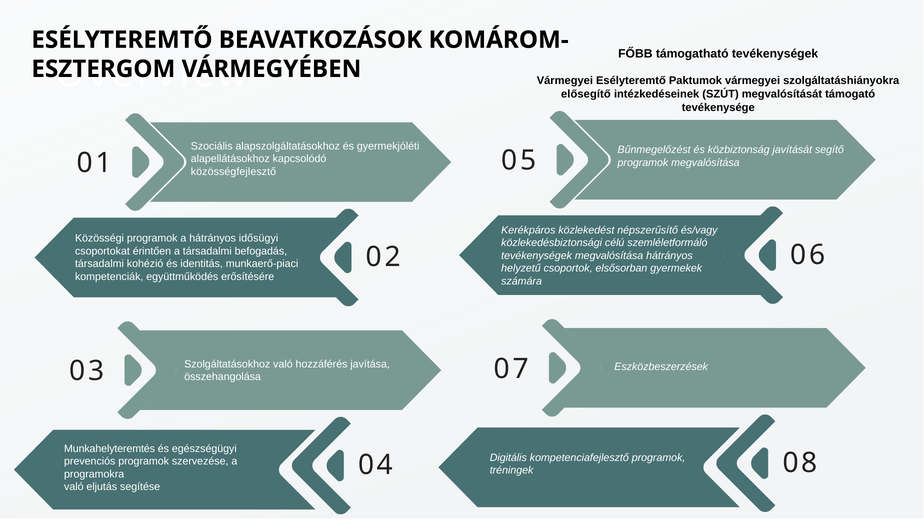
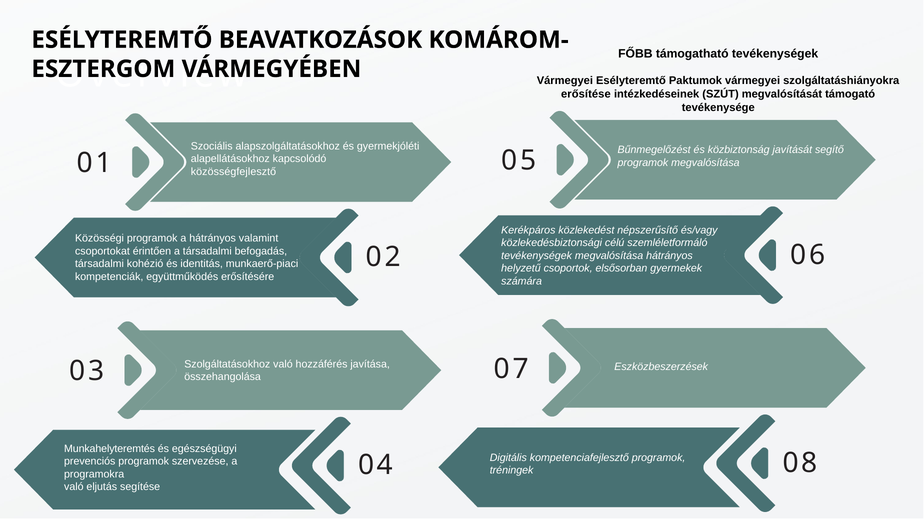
elősegítő: elősegítő -> erősítése
idősügyi: idősügyi -> valamint
